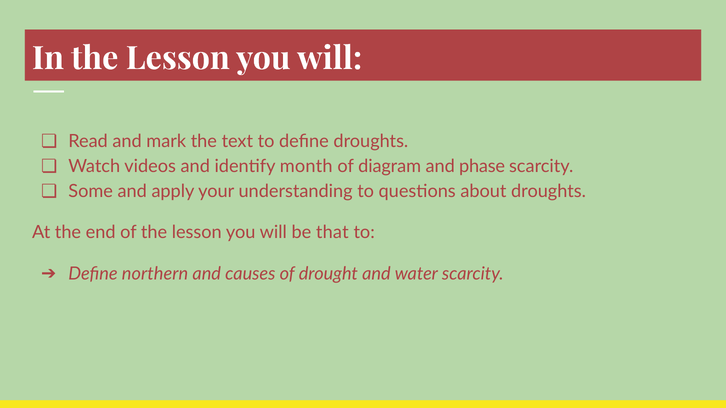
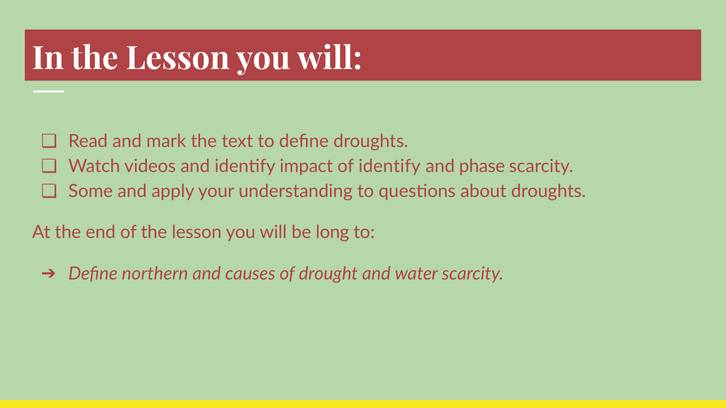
month: month -> impact
of diagram: diagram -> identify
that: that -> long
